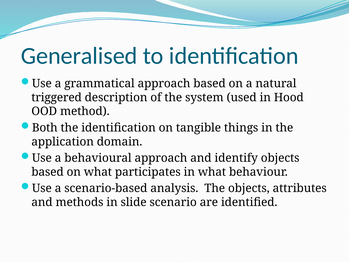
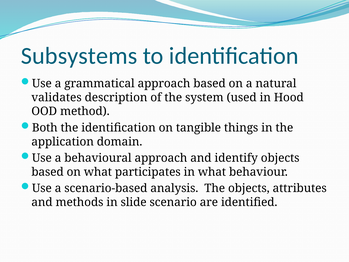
Generalised: Generalised -> Subsystems
triggered: triggered -> validates
